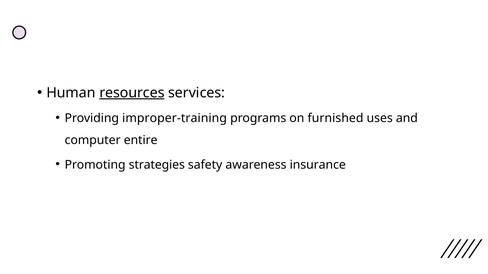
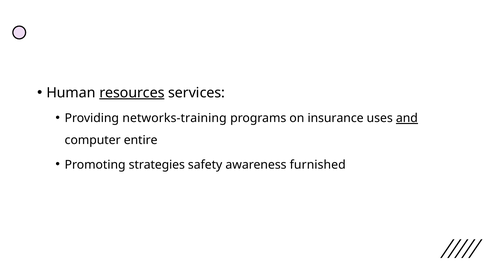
improper-training: improper-training -> networks-training
furnished: furnished -> insurance
and underline: none -> present
insurance: insurance -> furnished
